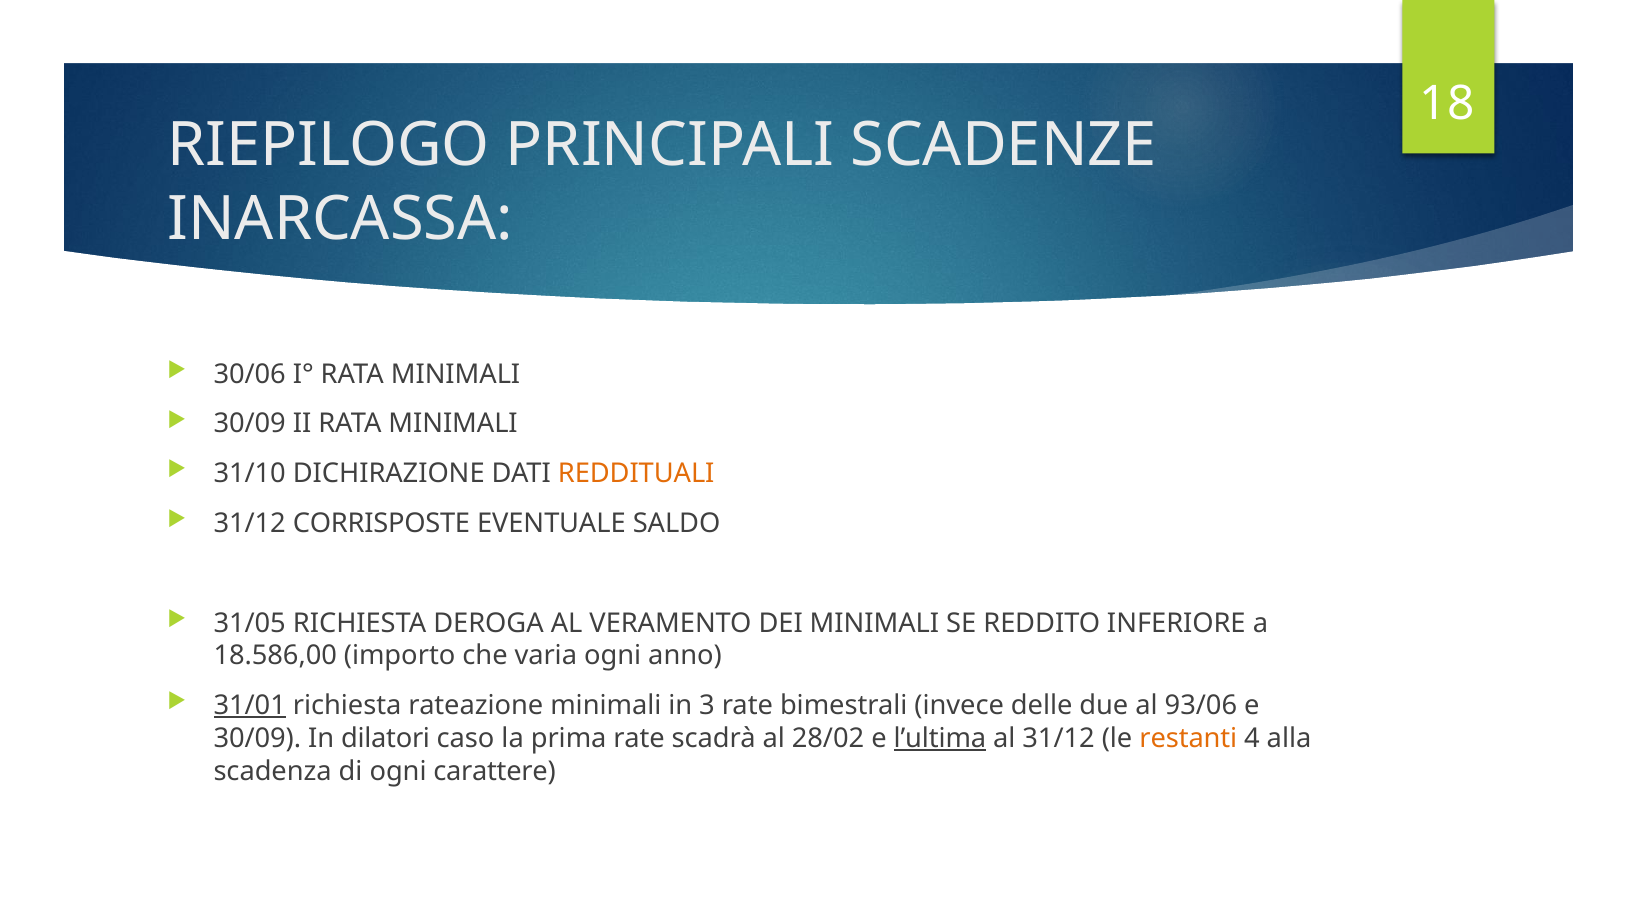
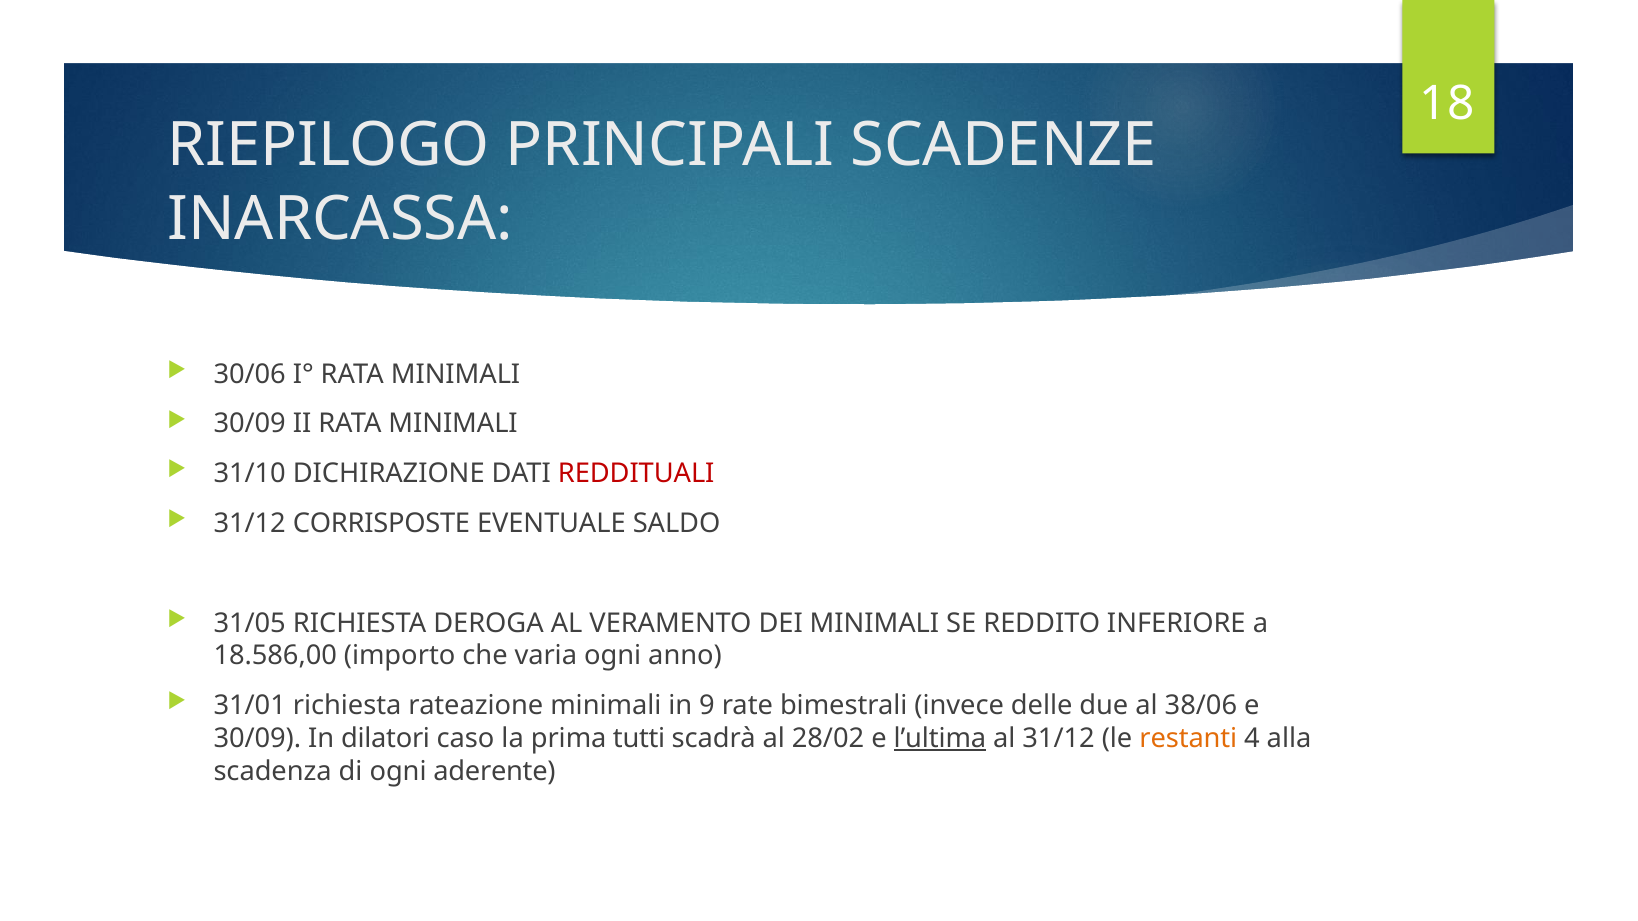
REDDITUALI colour: orange -> red
31/01 underline: present -> none
3: 3 -> 9
93/06: 93/06 -> 38/06
prima rate: rate -> tutti
carattere: carattere -> aderente
